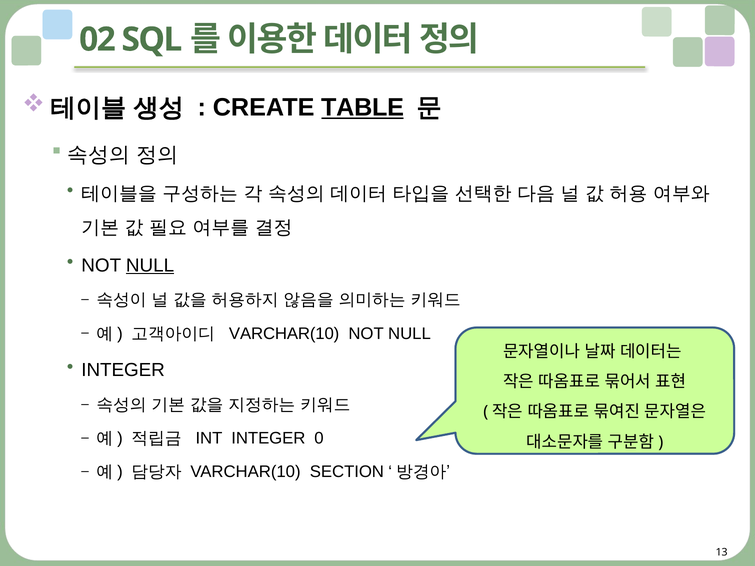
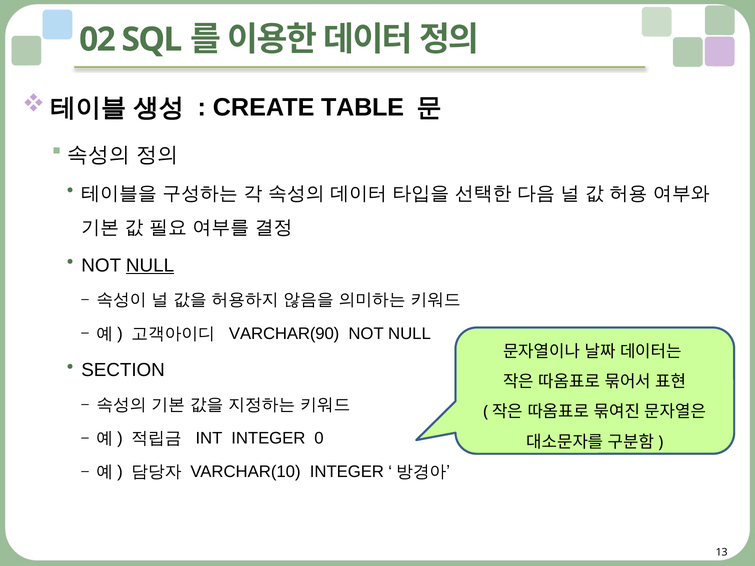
TABLE underline: present -> none
VARCHAR(10 at (284, 334): VARCHAR(10 -> VARCHAR(90
INTEGER at (123, 370): INTEGER -> SECTION
VARCHAR(10 SECTION: SECTION -> INTEGER
